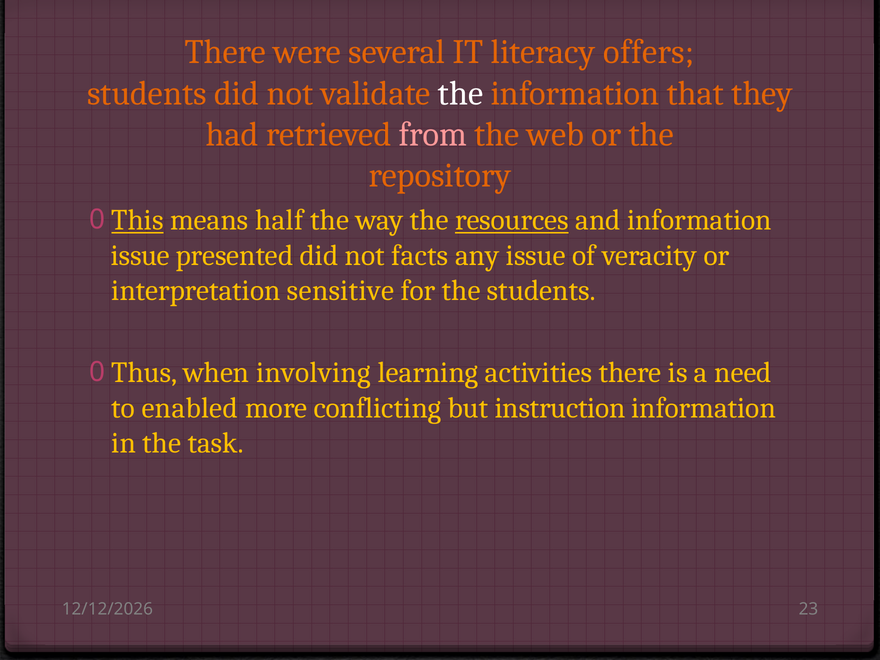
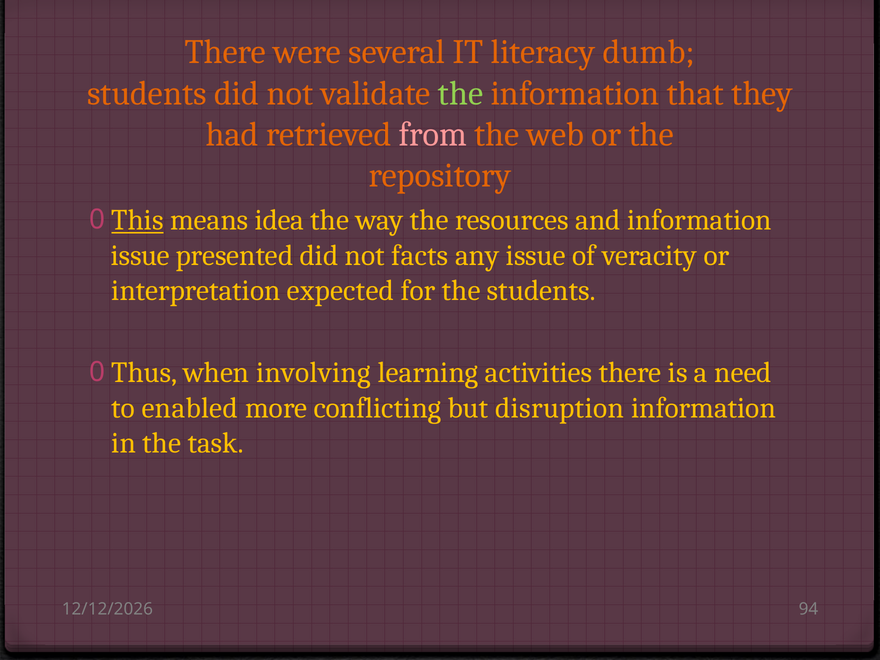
offers: offers -> dumb
the at (461, 93) colour: white -> light green
half: half -> idea
resources underline: present -> none
sensitive: sensitive -> expected
instruction: instruction -> disruption
23: 23 -> 94
